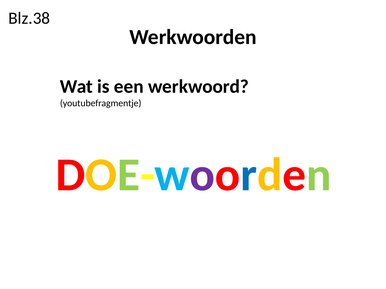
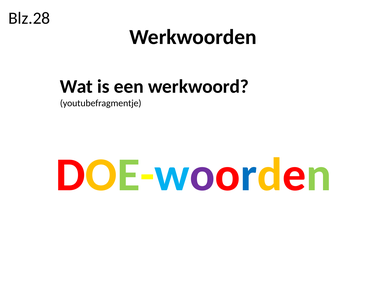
Blz.38: Blz.38 -> Blz.28
